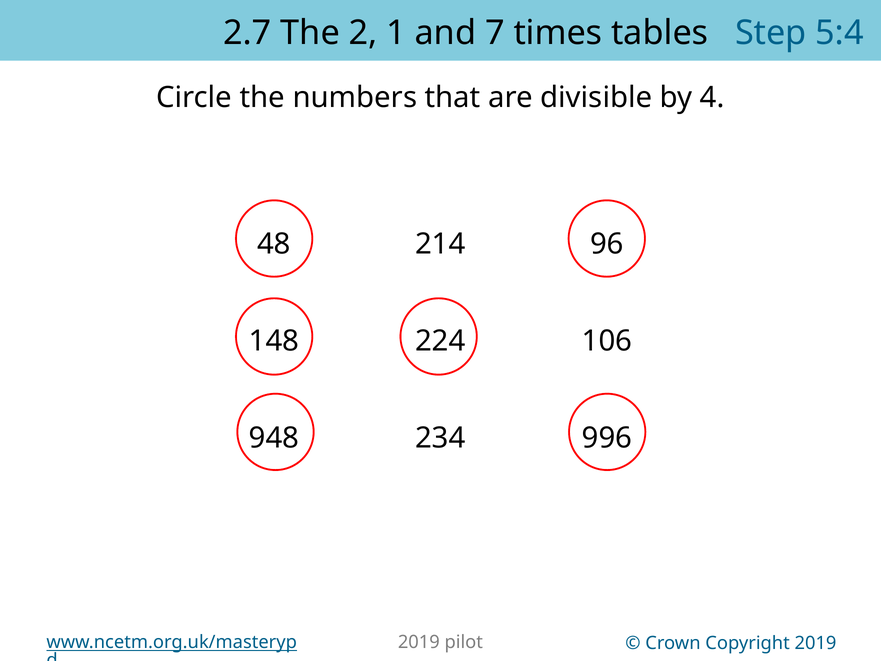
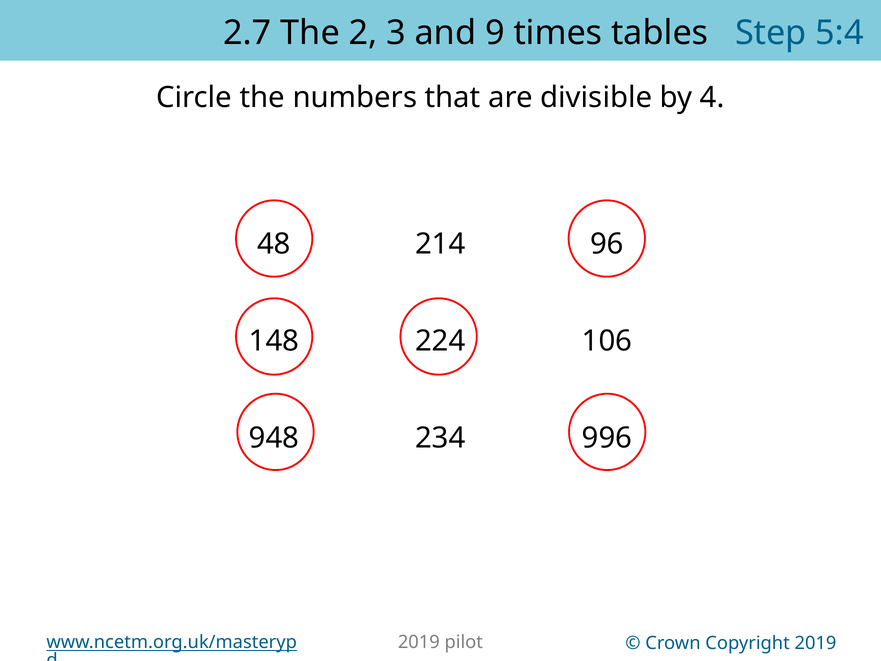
1: 1 -> 3
7: 7 -> 9
